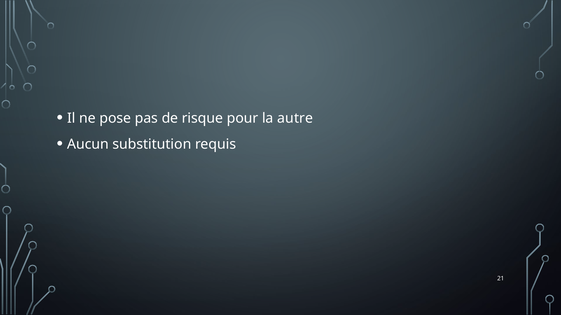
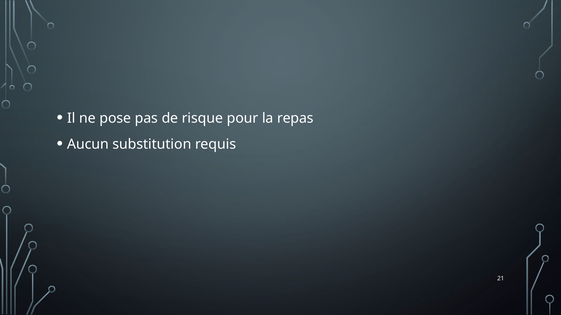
autre: autre -> repas
